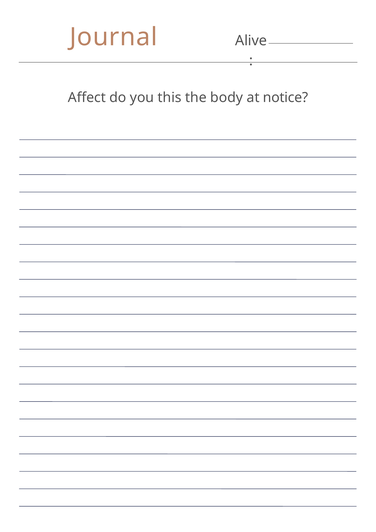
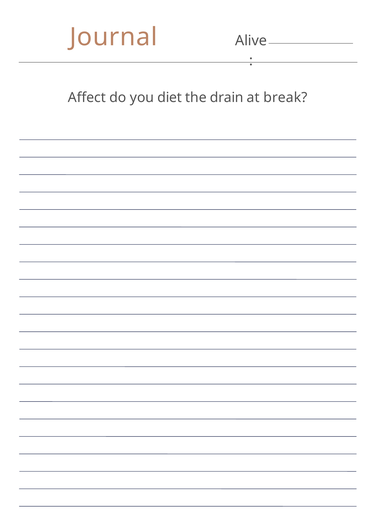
this: this -> diet
body: body -> drain
notice: notice -> break
